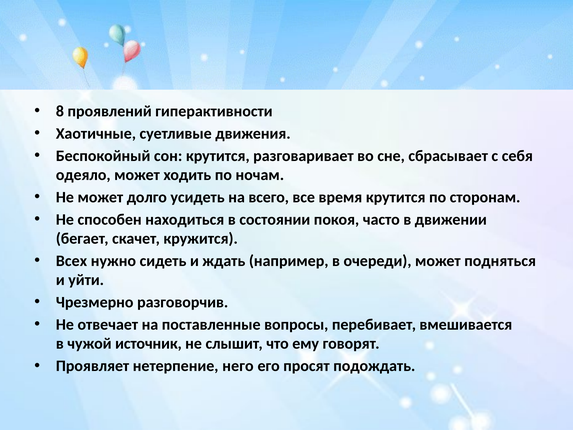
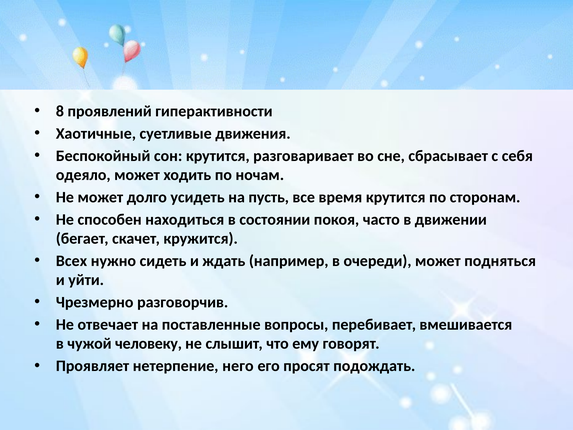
всего: всего -> пусть
источник: источник -> человеку
